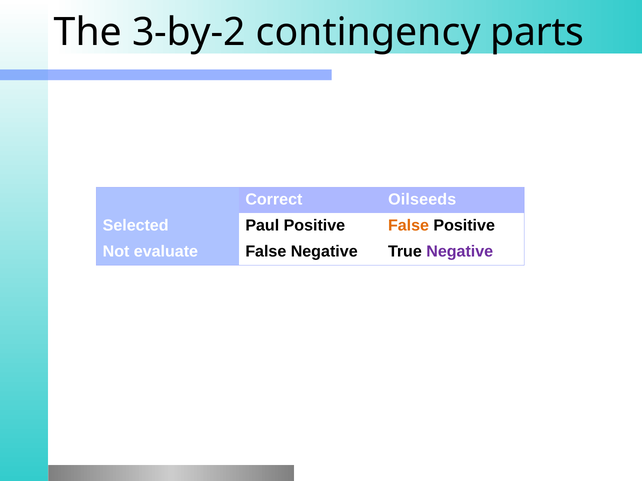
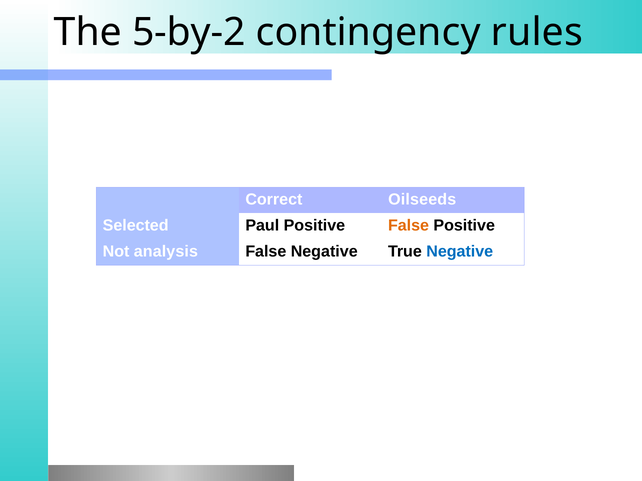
3-by-2: 3-by-2 -> 5-by-2
parts: parts -> rules
evaluate: evaluate -> analysis
Negative at (460, 252) colour: purple -> blue
